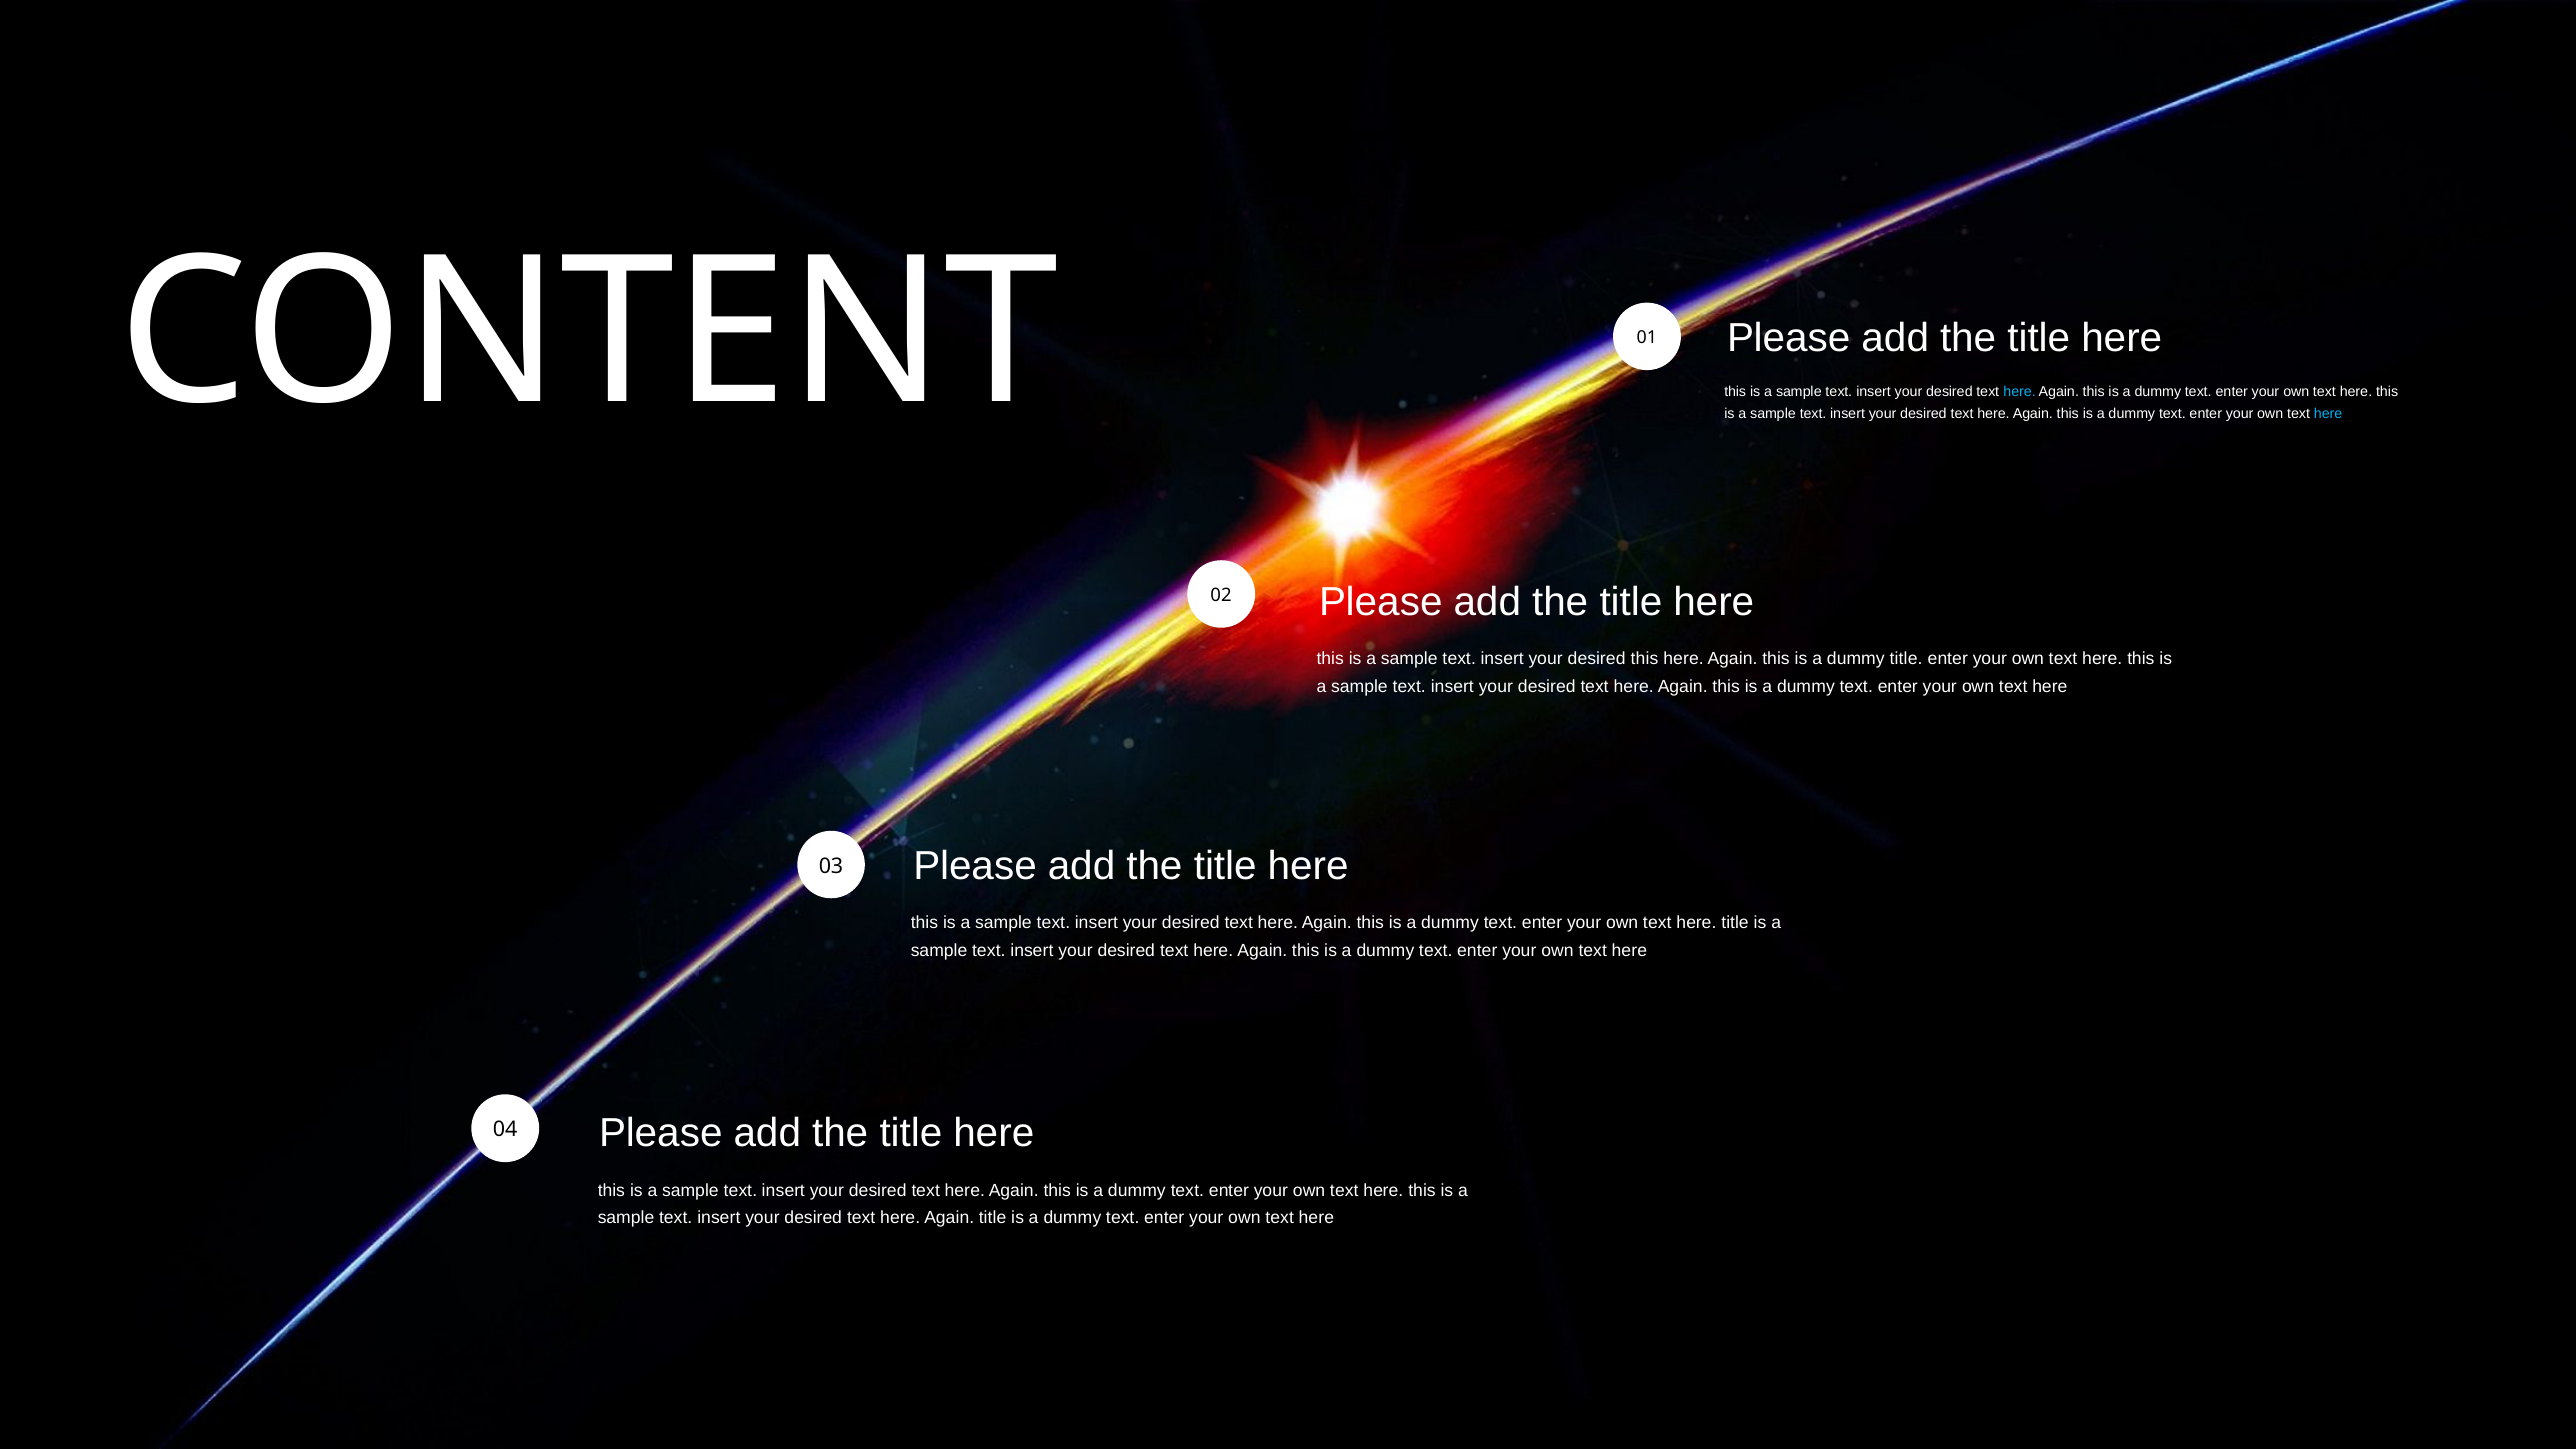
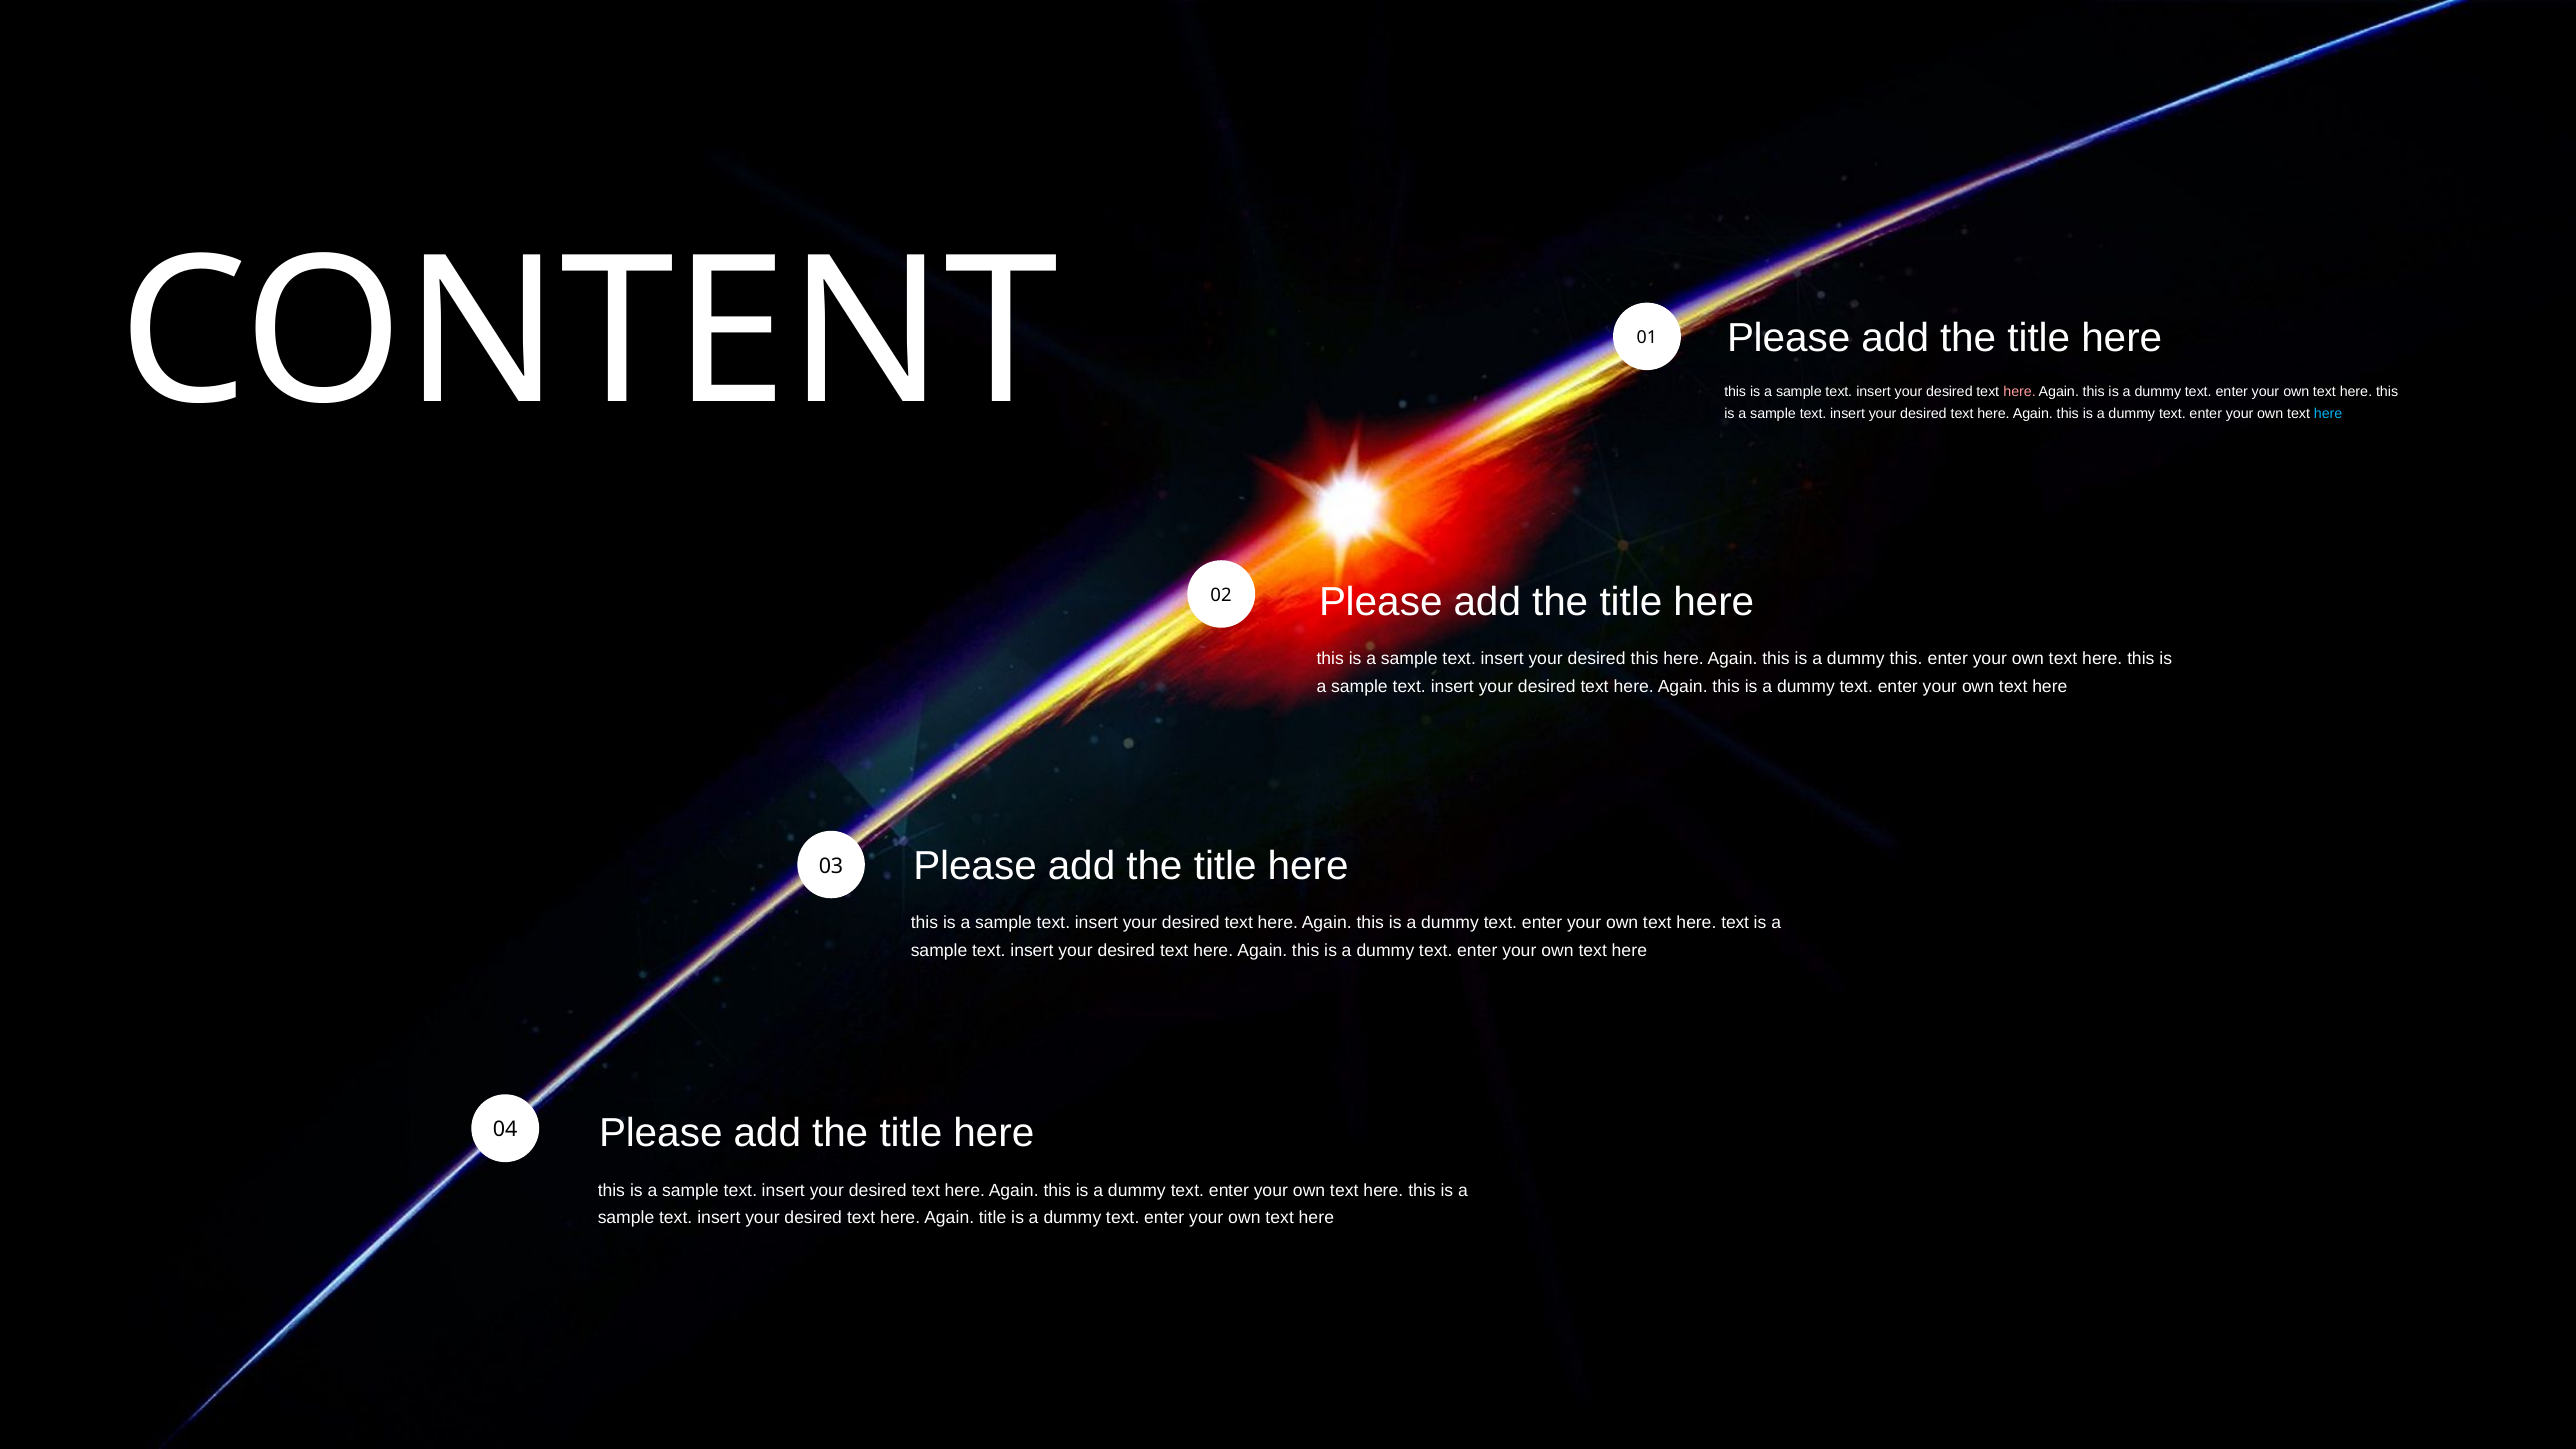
here at (2020, 392) colour: light blue -> pink
dummy title: title -> this
here title: title -> text
